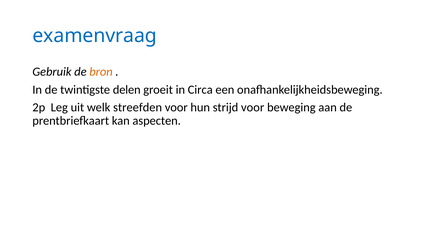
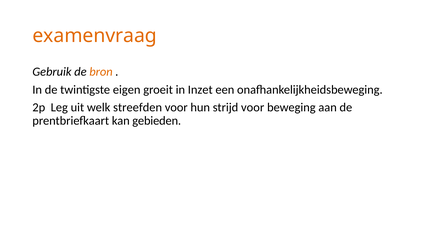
examenvraag colour: blue -> orange
delen: delen -> eigen
Circa: Circa -> Inzet
aspecten: aspecten -> gebieden
